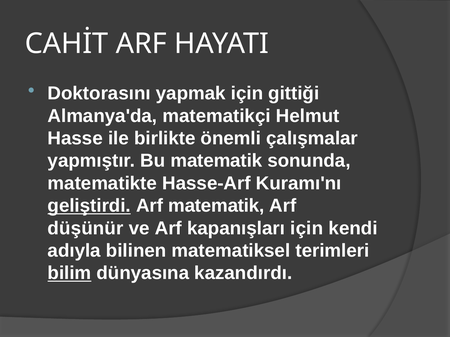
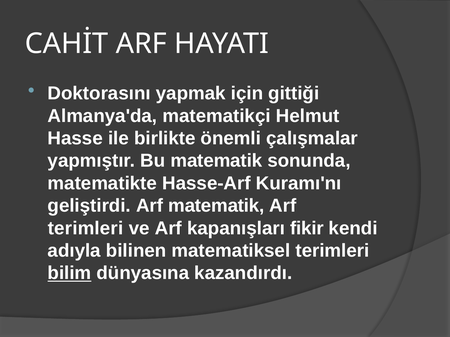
geliştirdi underline: present -> none
düşünür at (86, 229): düşünür -> terimleri
kapanışları için: için -> fikir
